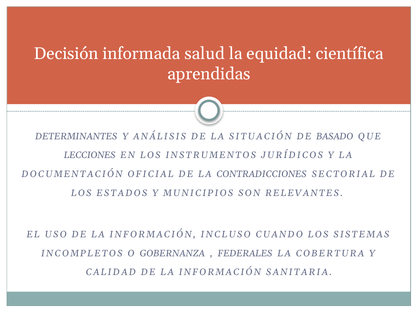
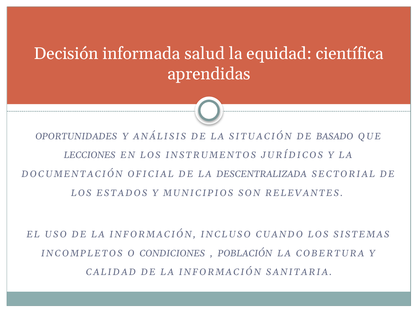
DETERMINANTES: DETERMINANTES -> OPORTUNIDADES
CONTRADICCIONES: CONTRADICCIONES -> DESCENTRALIZADA
GOBERNANZA: GOBERNANZA -> CONDICIONES
FEDERALES: FEDERALES -> POBLACIÓN
